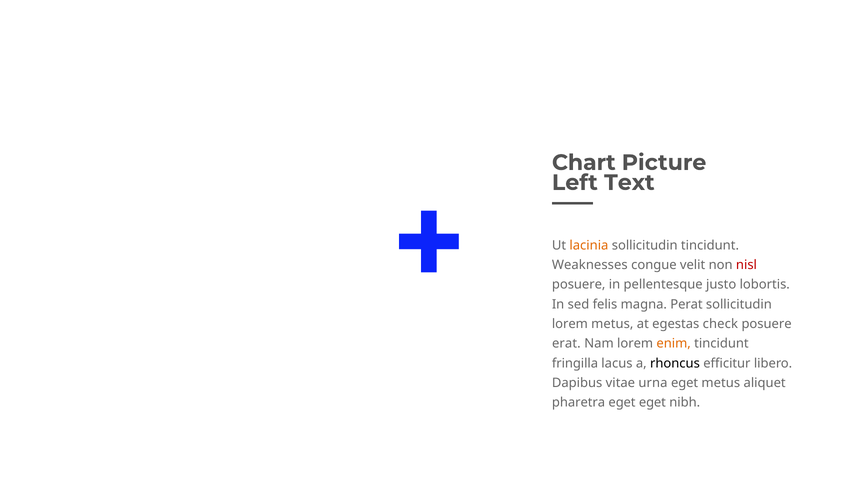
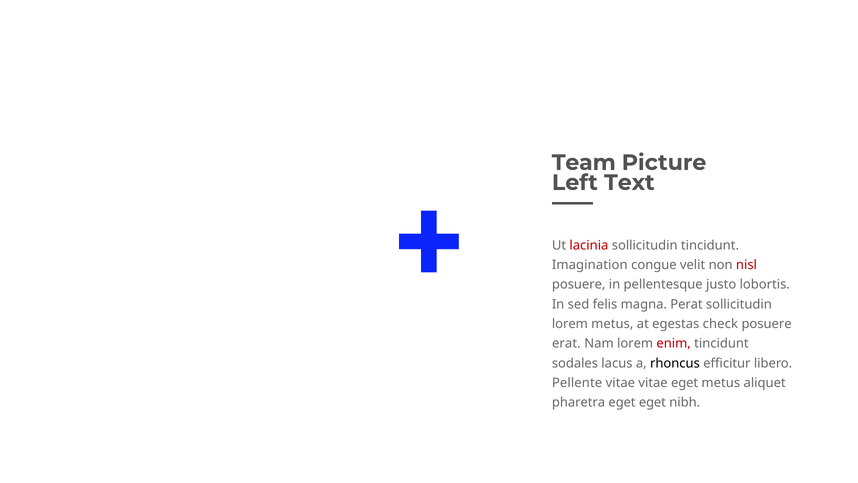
Chart: Chart -> Team
lacinia colour: orange -> red
Weaknesses: Weaknesses -> Imagination
enim colour: orange -> red
fringilla: fringilla -> sodales
Dapibus: Dapibus -> Pellente
vitae urna: urna -> vitae
